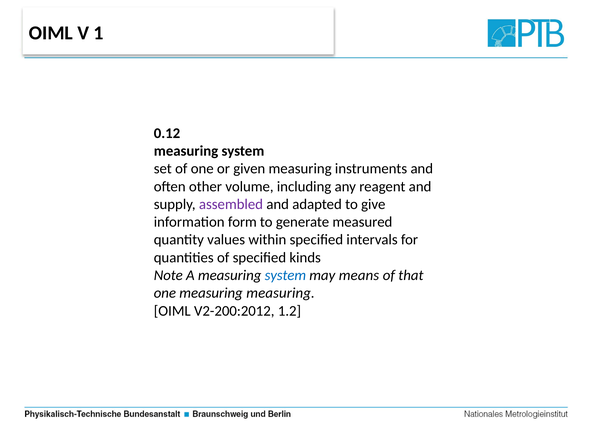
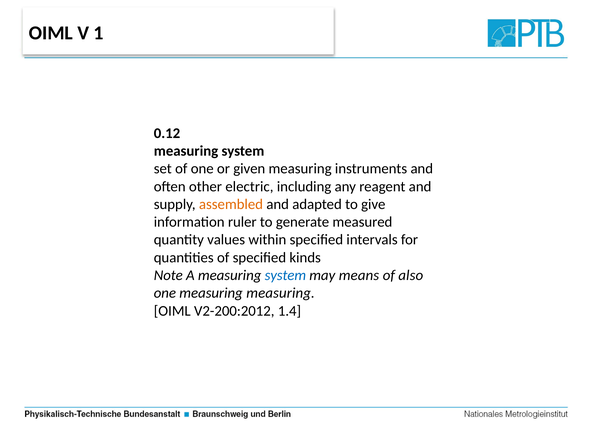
volume: volume -> electric
assembled colour: purple -> orange
form: form -> ruler
that: that -> also
1.2: 1.2 -> 1.4
